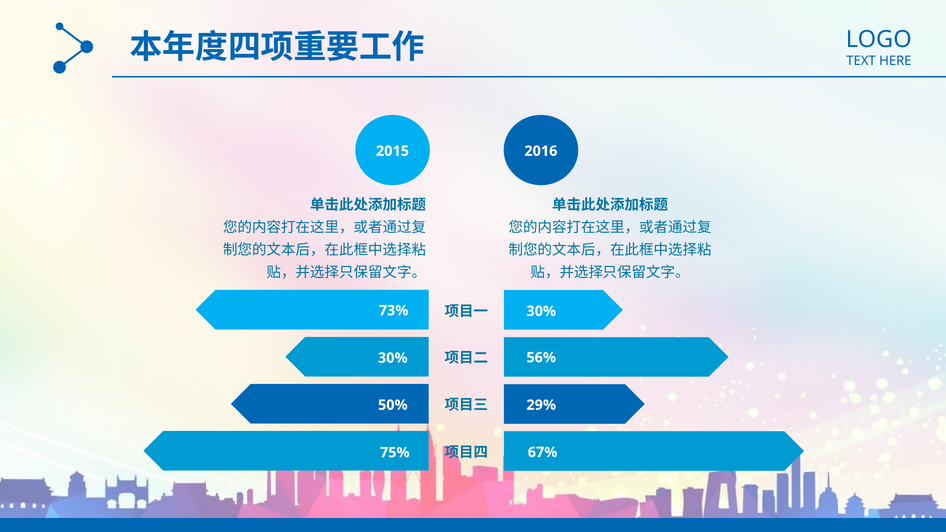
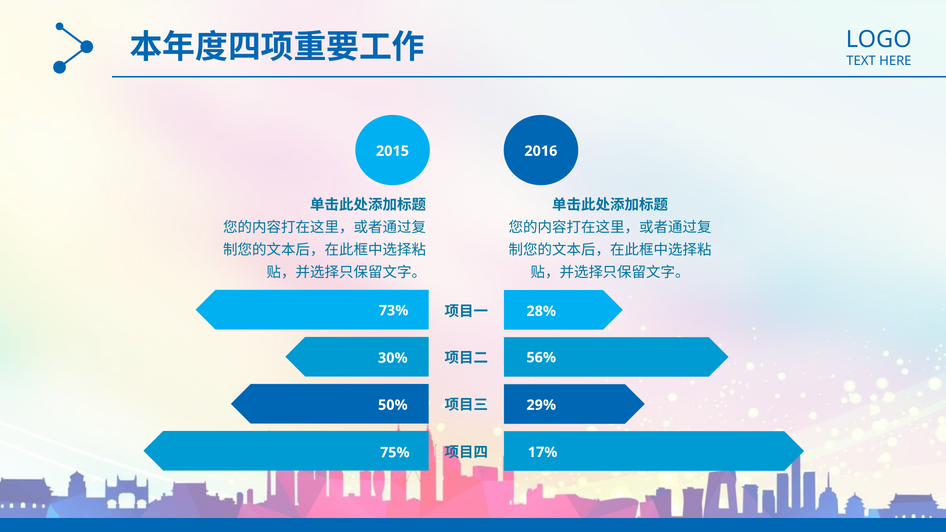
30% at (541, 311): 30% -> 28%
67%: 67% -> 17%
